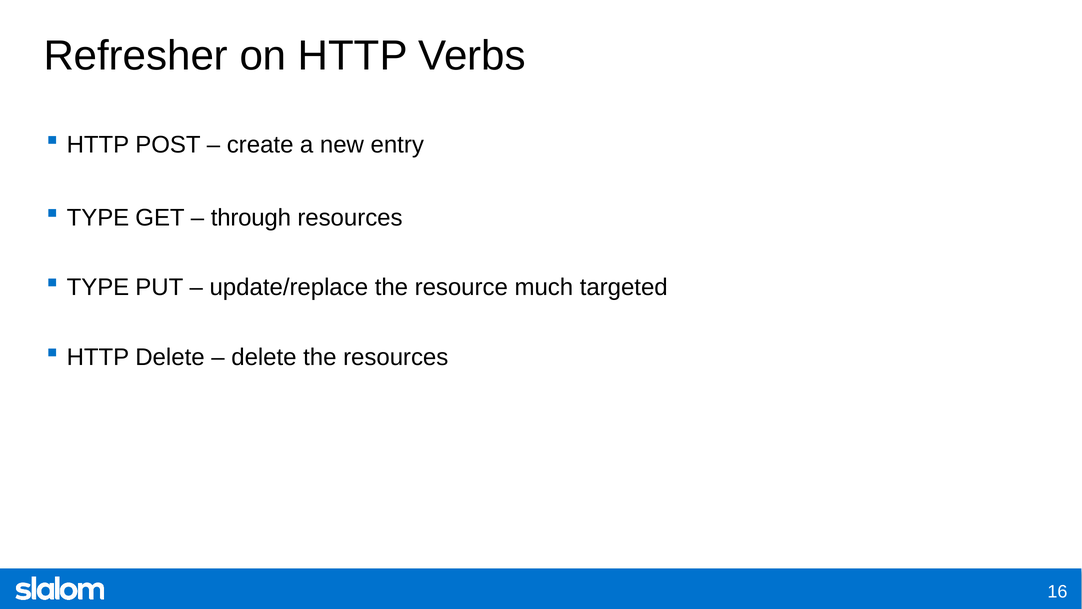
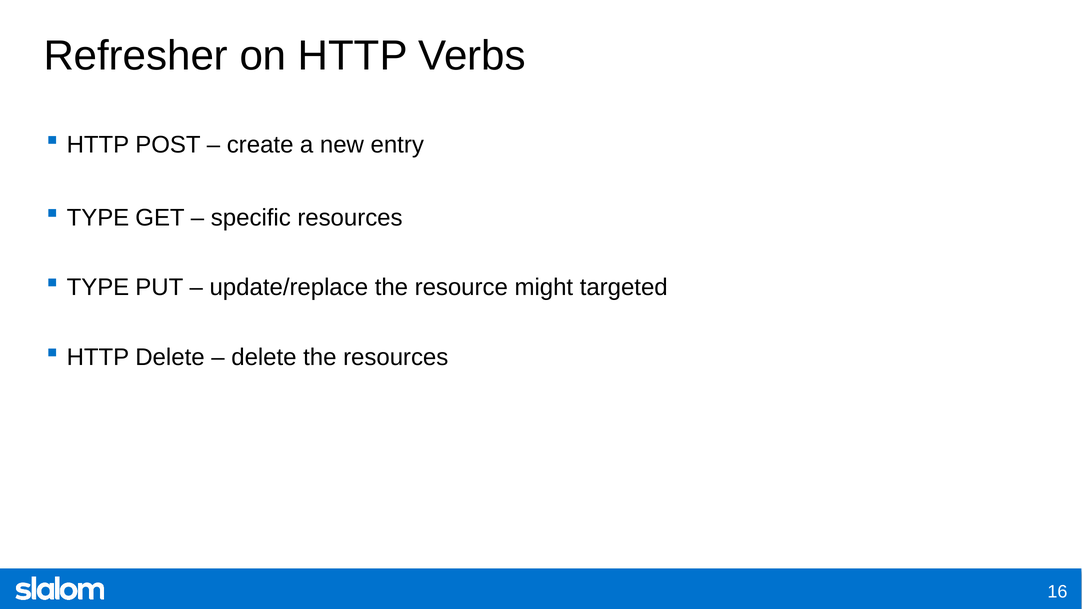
through: through -> specific
much: much -> might
